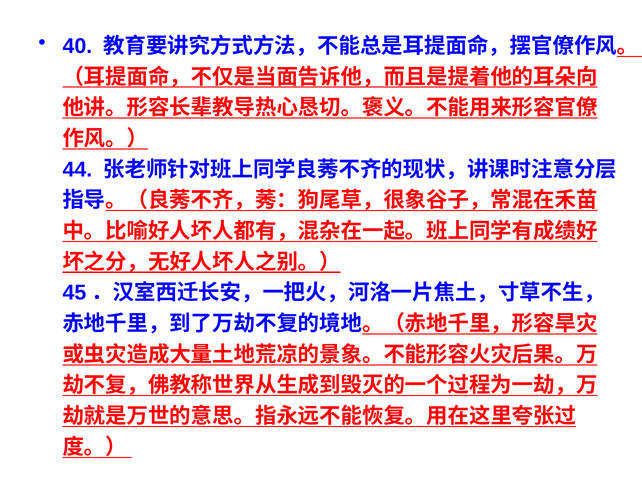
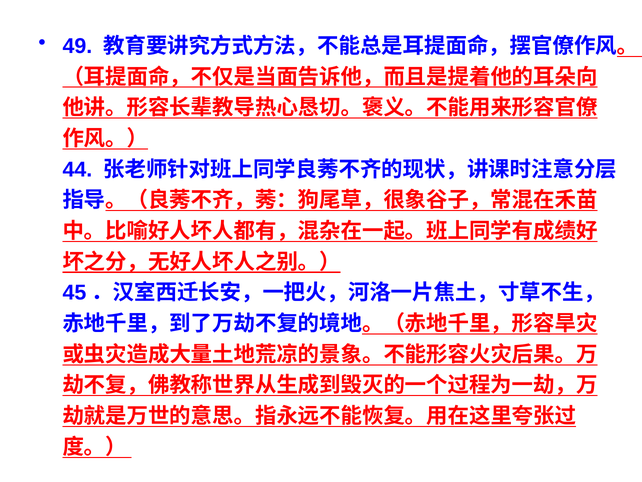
40: 40 -> 49
